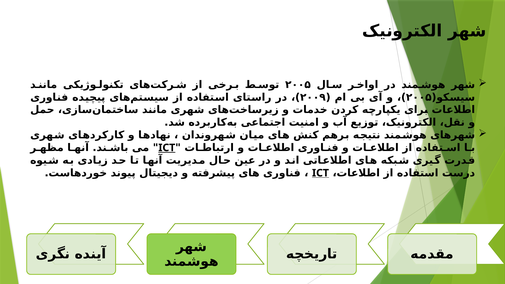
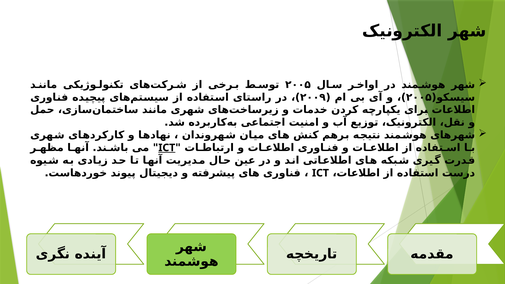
ICT at (320, 173) underline: present -> none
